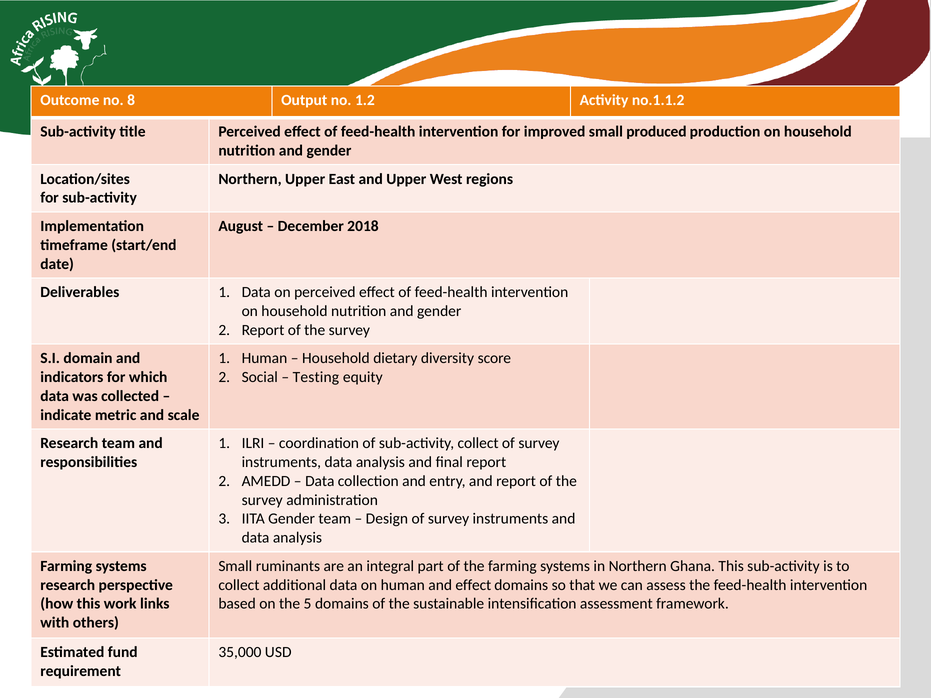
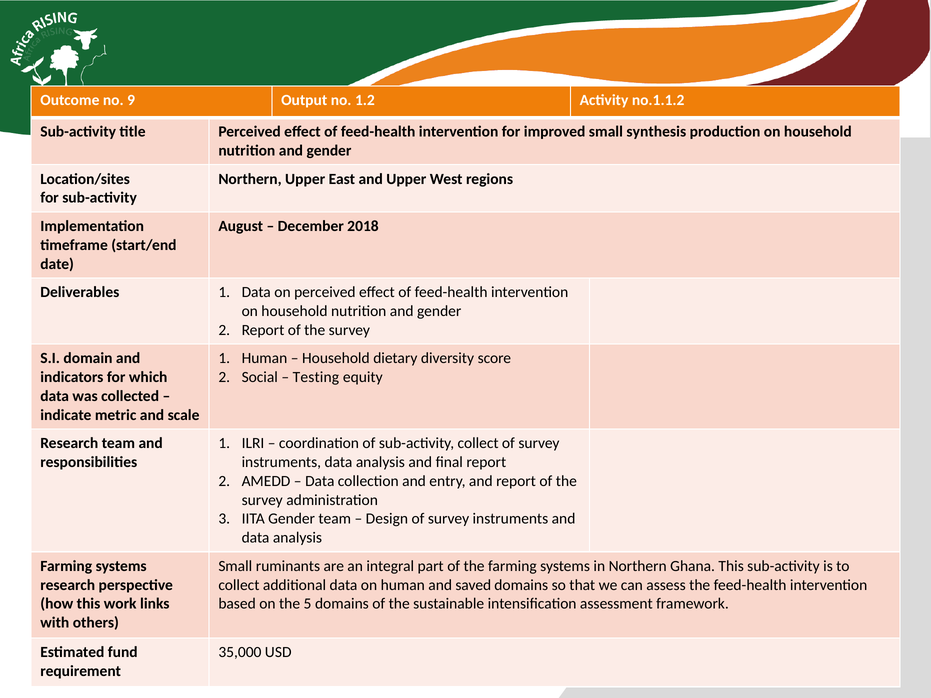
8: 8 -> 9
produced: produced -> synthesis
and effect: effect -> saved
